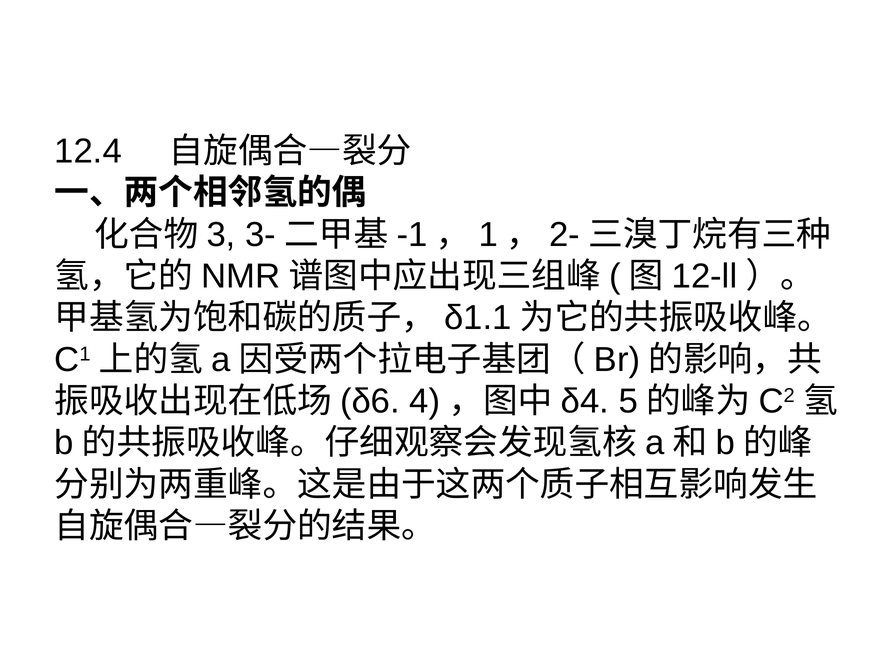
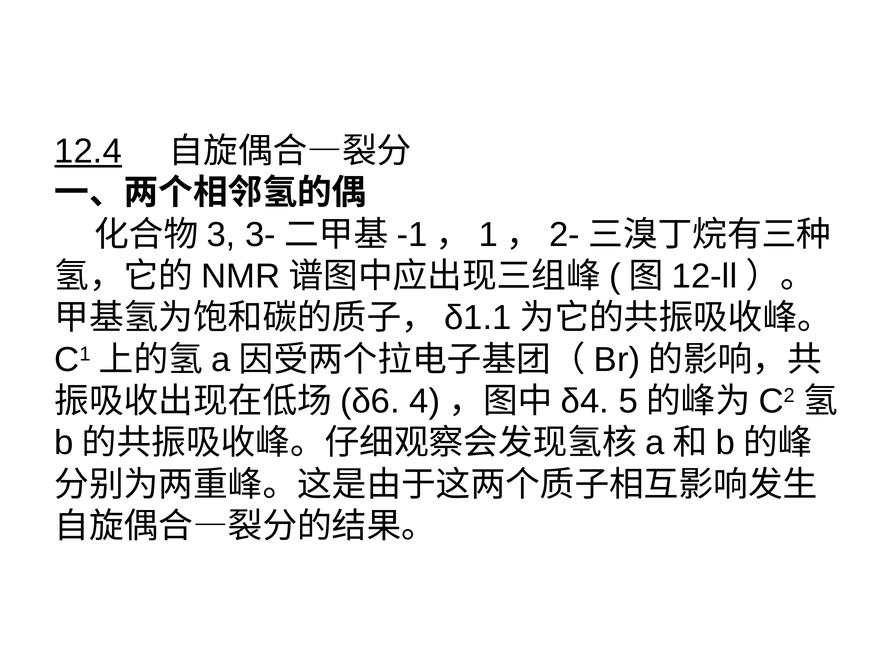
12.4 underline: none -> present
